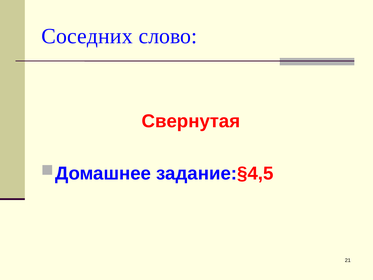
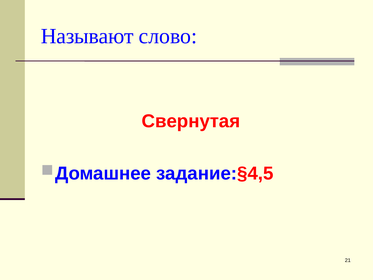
Соседних: Соседних -> Называют
